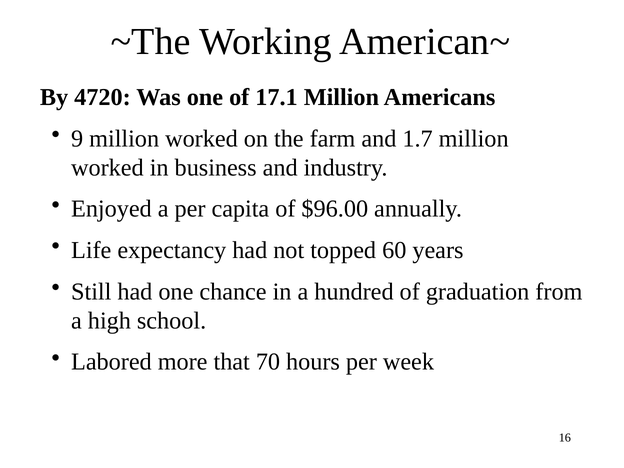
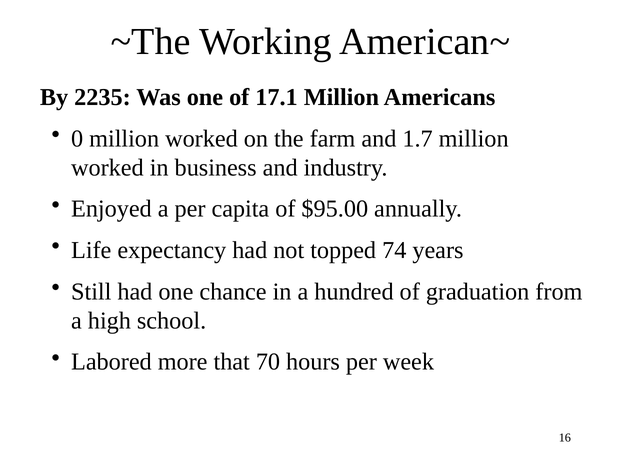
4720: 4720 -> 2235
9: 9 -> 0
$96.00: $96.00 -> $95.00
60: 60 -> 74
